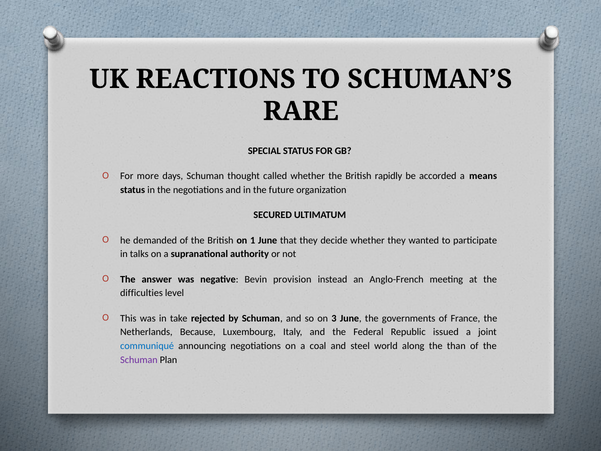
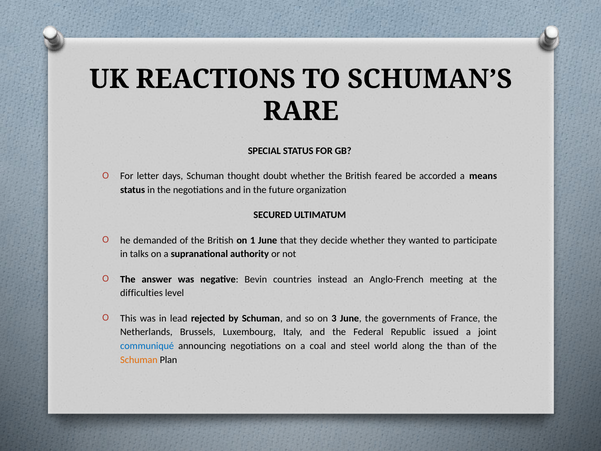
more: more -> letter
called: called -> doubt
rapidly: rapidly -> feared
provision: provision -> countries
take: take -> lead
Because: Because -> Brussels
Schuman at (139, 360) colour: purple -> orange
